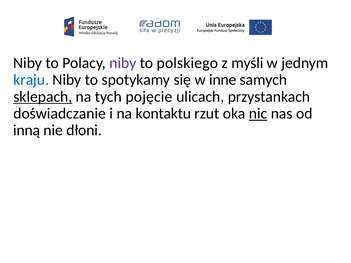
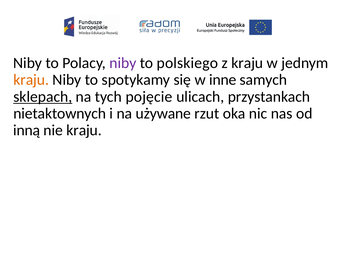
z myśli: myśli -> kraju
kraju at (31, 80) colour: blue -> orange
doświadczanie: doświadczanie -> nietaktownych
kontaktu: kontaktu -> używane
nic underline: present -> none
nie dłoni: dłoni -> kraju
